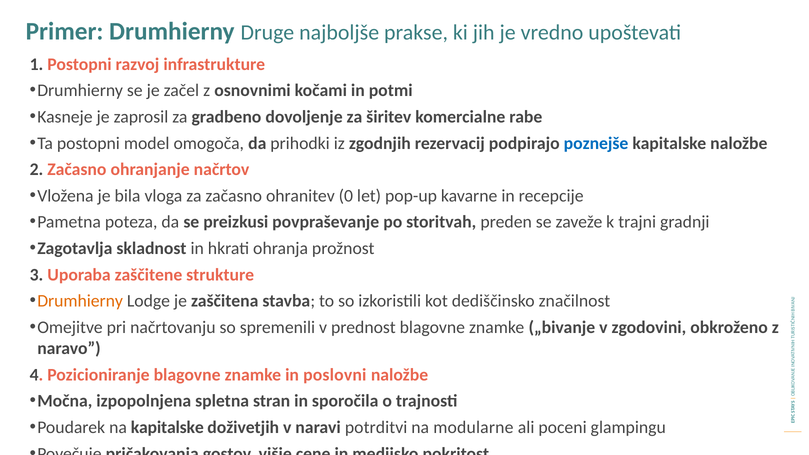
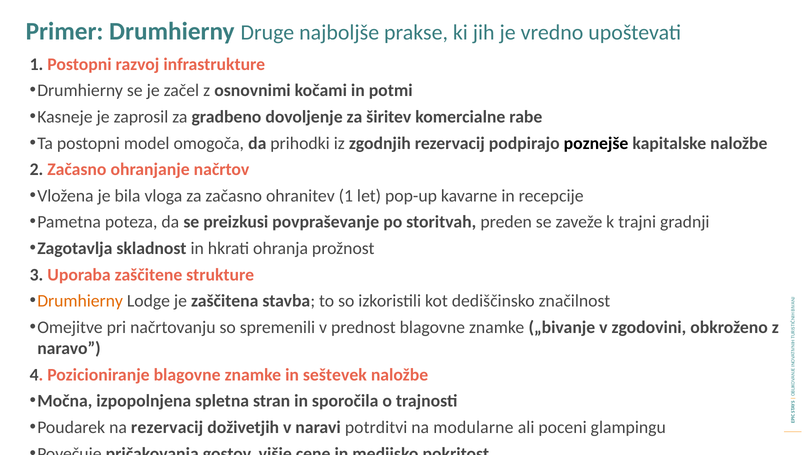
poznejše colour: blue -> black
ohranitev 0: 0 -> 1
poslovni: poslovni -> seštevek
na kapitalske: kapitalske -> rezervacij
